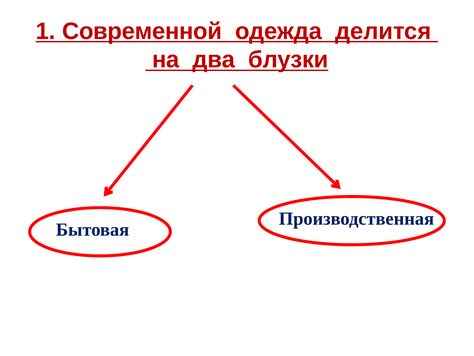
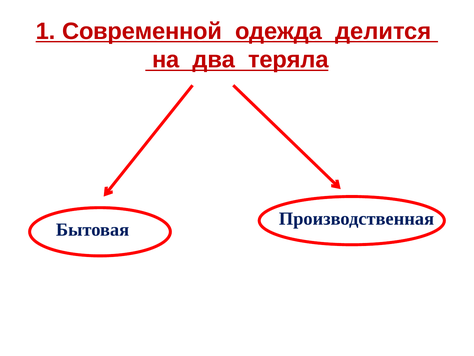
блузки: блузки -> теряла
